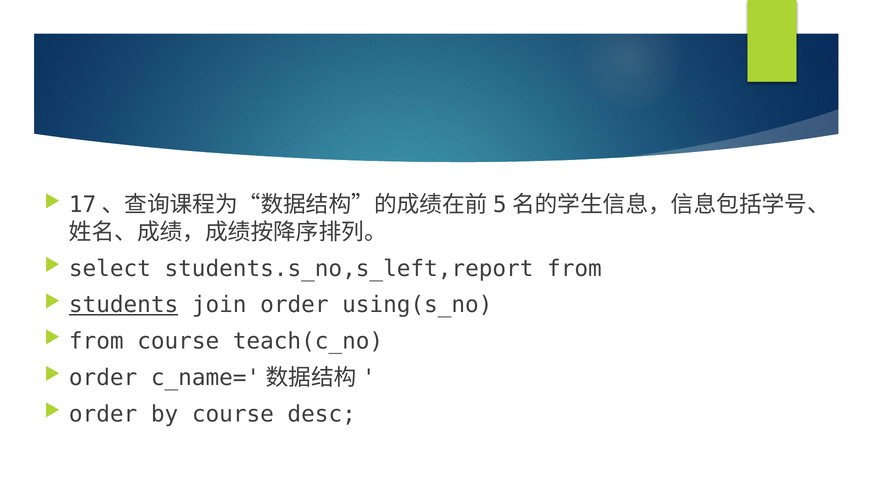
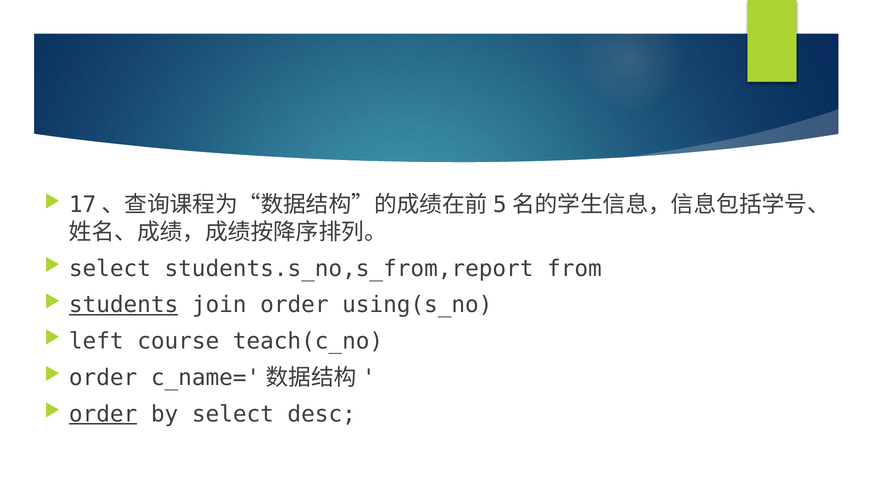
students.s_no,s_left,report: students.s_no,s_left,report -> students.s_no,s_from,report
from at (96, 341): from -> left
order at (103, 414) underline: none -> present
by course: course -> select
